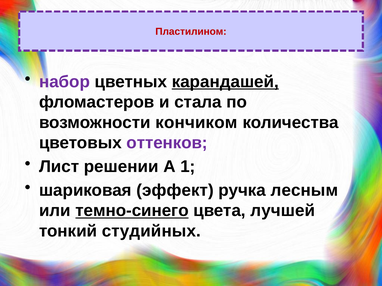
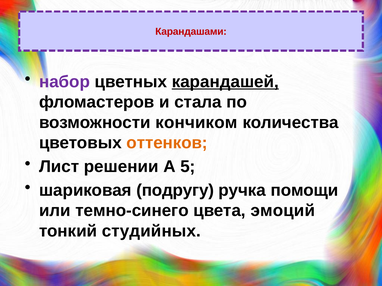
Пластилином: Пластилином -> Карандашами
оттенков colour: purple -> orange
1: 1 -> 5
эффект: эффект -> подругу
лесным: лесным -> помощи
темно-синего underline: present -> none
лучшей: лучшей -> эмоций
